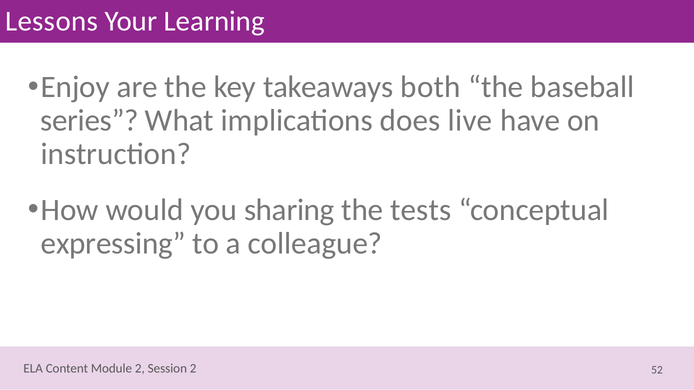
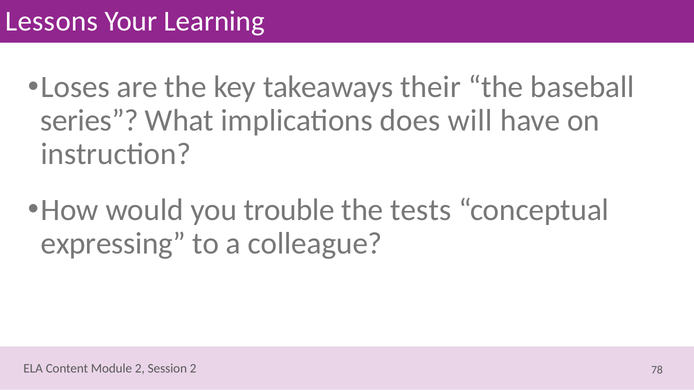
Enjoy: Enjoy -> Loses
both: both -> their
live: live -> will
sharing: sharing -> trouble
52: 52 -> 78
